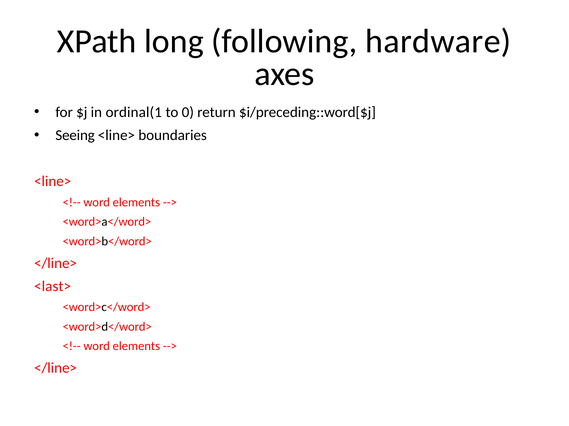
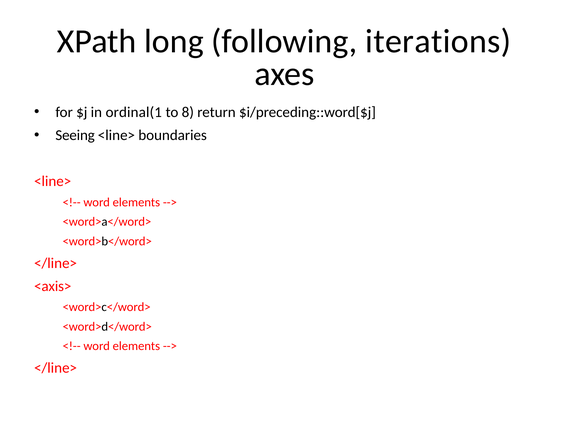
hardware: hardware -> iterations
0: 0 -> 8
<last>: <last> -> <axis>
